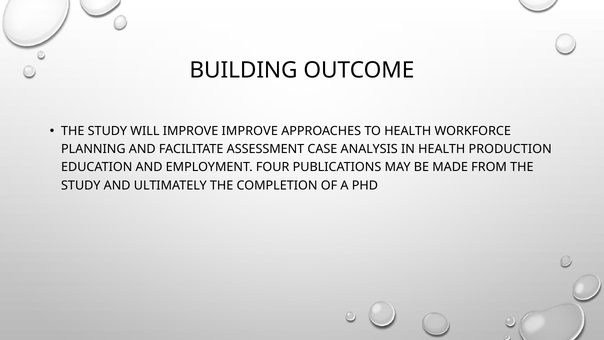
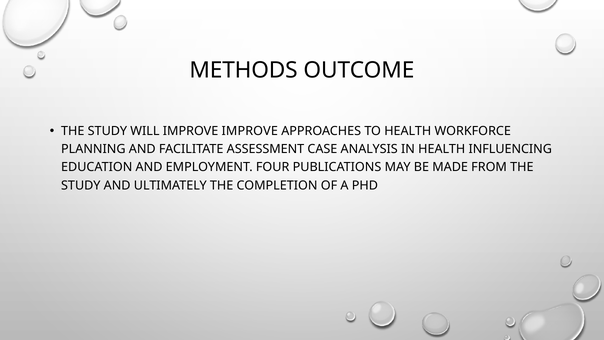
BUILDING: BUILDING -> METHODS
PRODUCTION: PRODUCTION -> INFLUENCING
